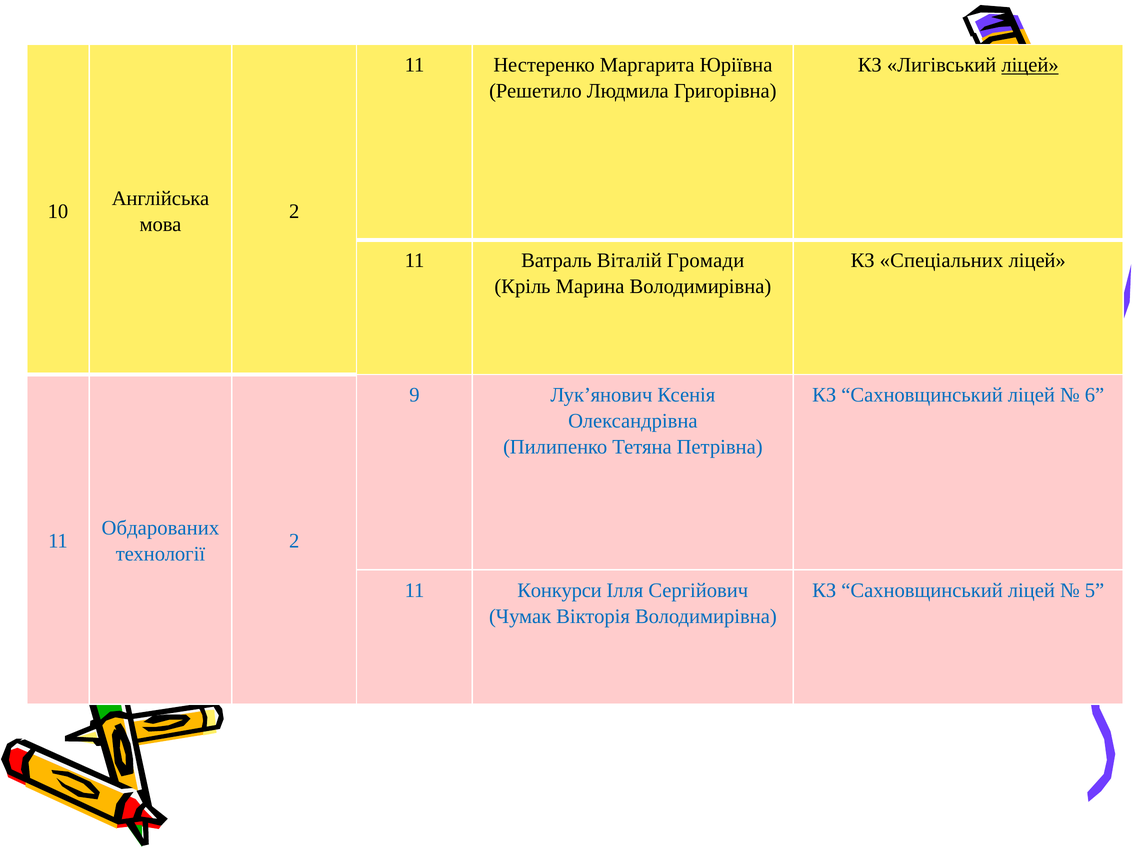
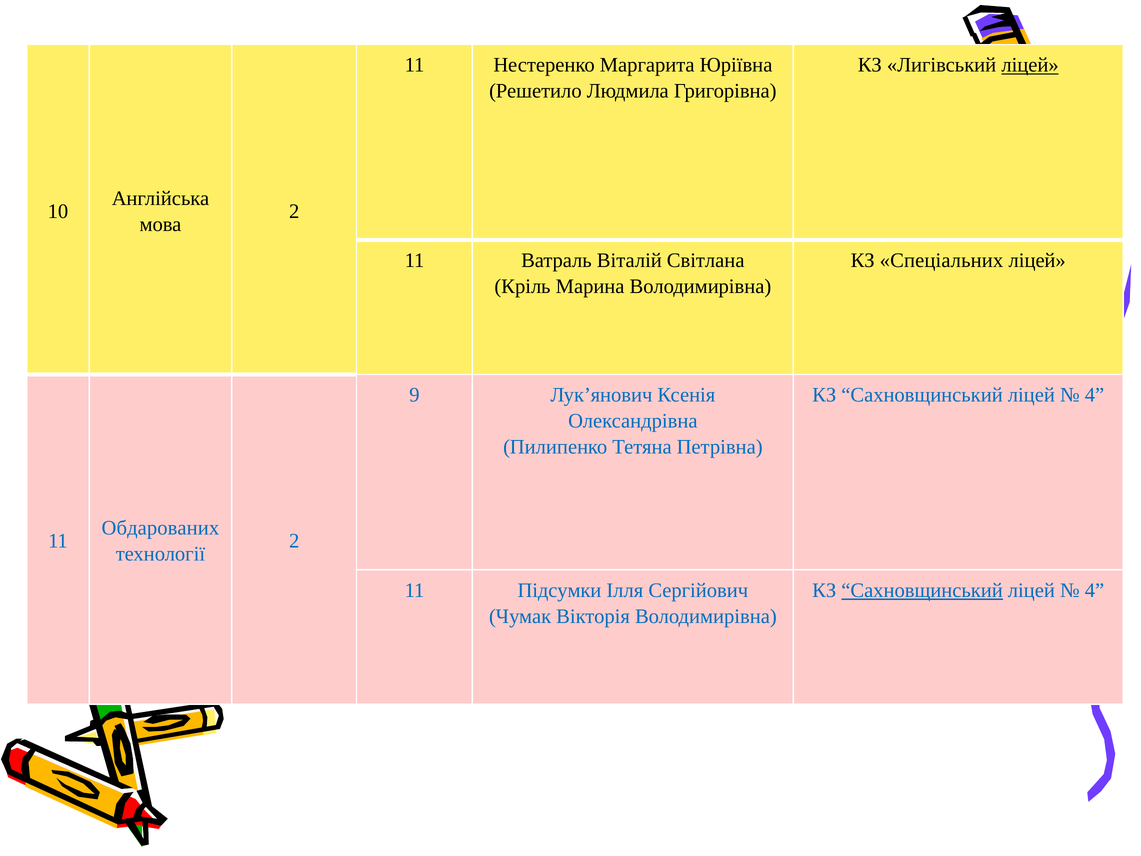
Громади: Громади -> Світлана
6 at (1095, 395): 6 -> 4
Конкурси: Конкурси -> Підсумки
Сахновщинський at (922, 590) underline: none -> present
5 at (1095, 590): 5 -> 4
